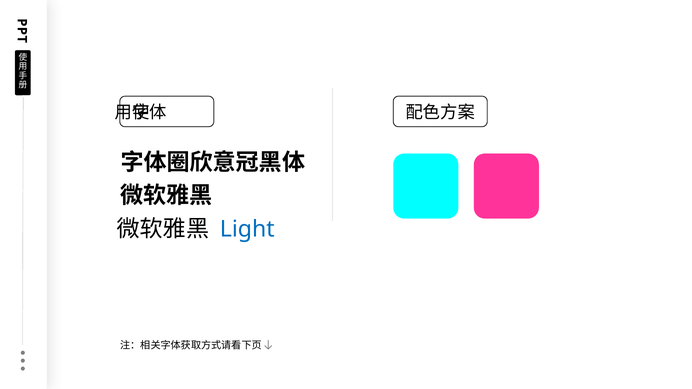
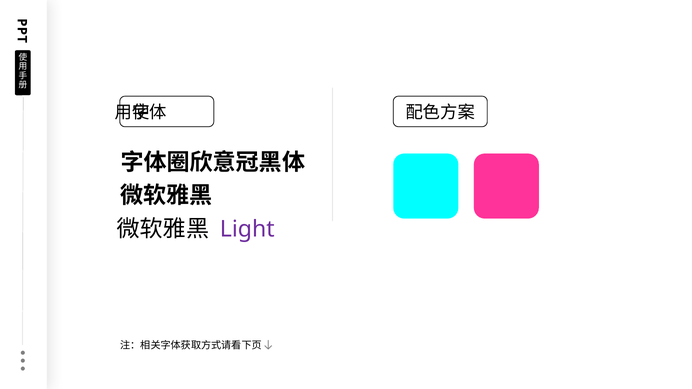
Light colour: blue -> purple
